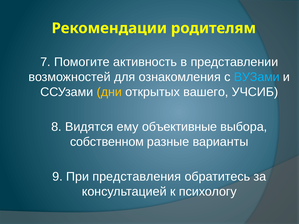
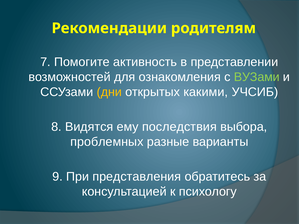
ВУЗами colour: light blue -> light green
вашего: вашего -> какими
объективные: объективные -> последствия
собственном: собственном -> проблемных
